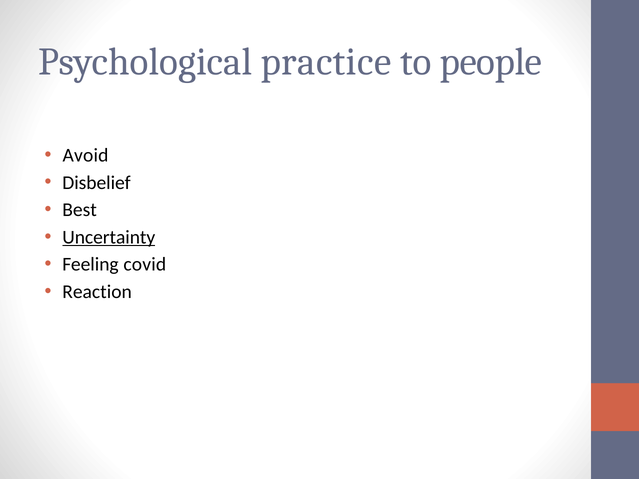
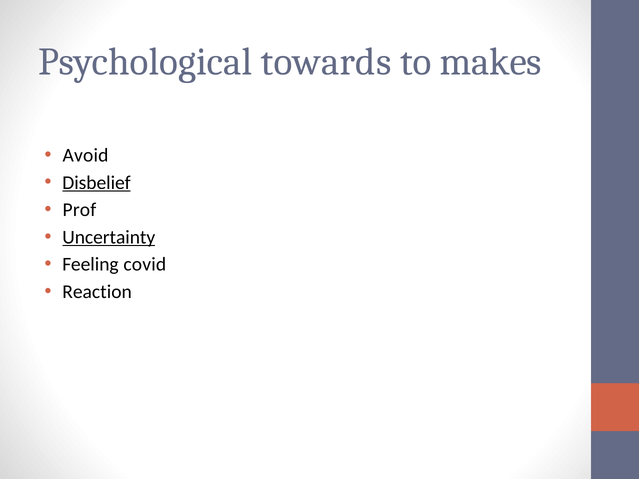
practice: practice -> towards
people: people -> makes
Disbelief underline: none -> present
Best: Best -> Prof
